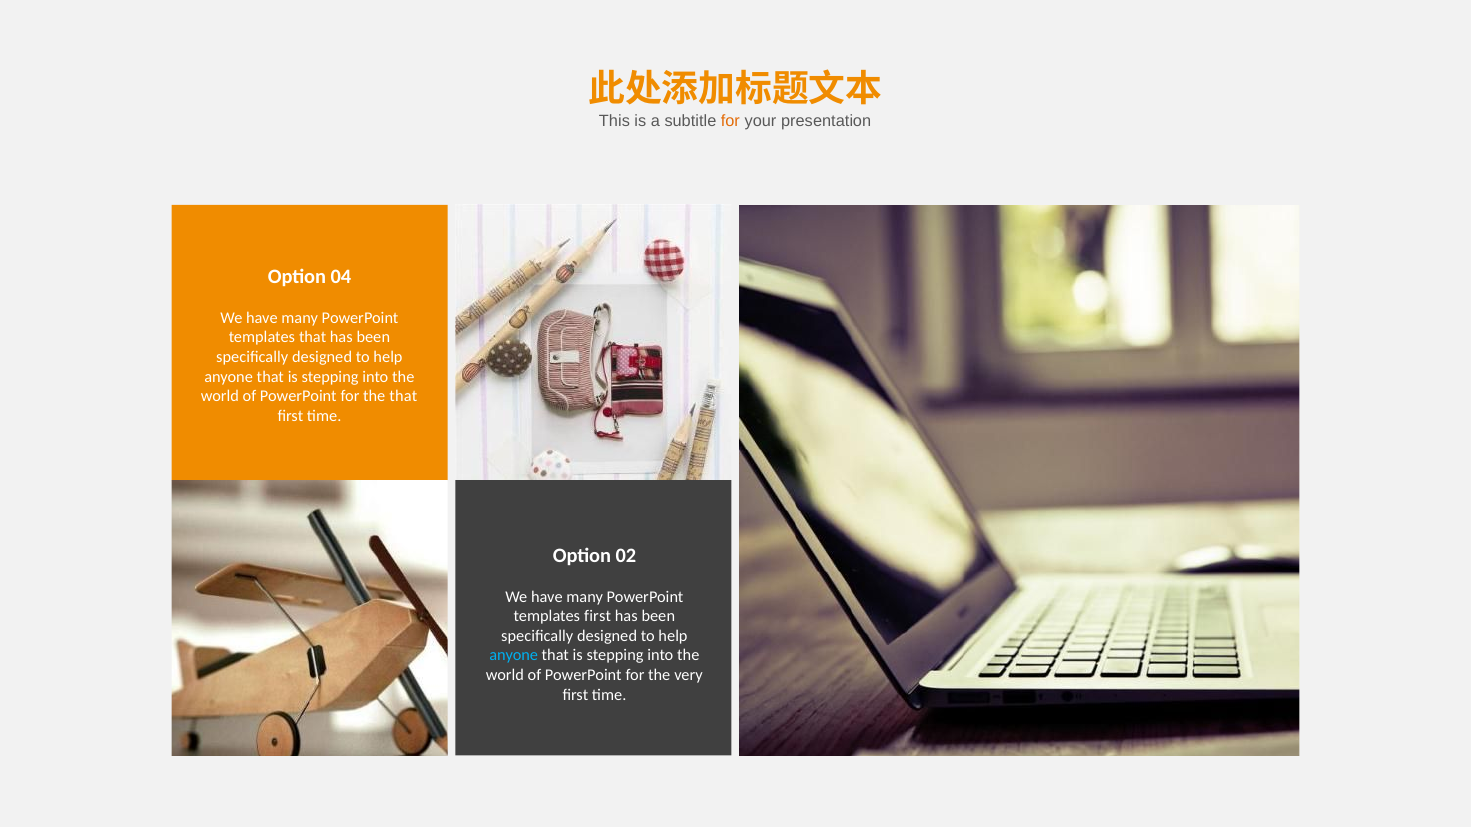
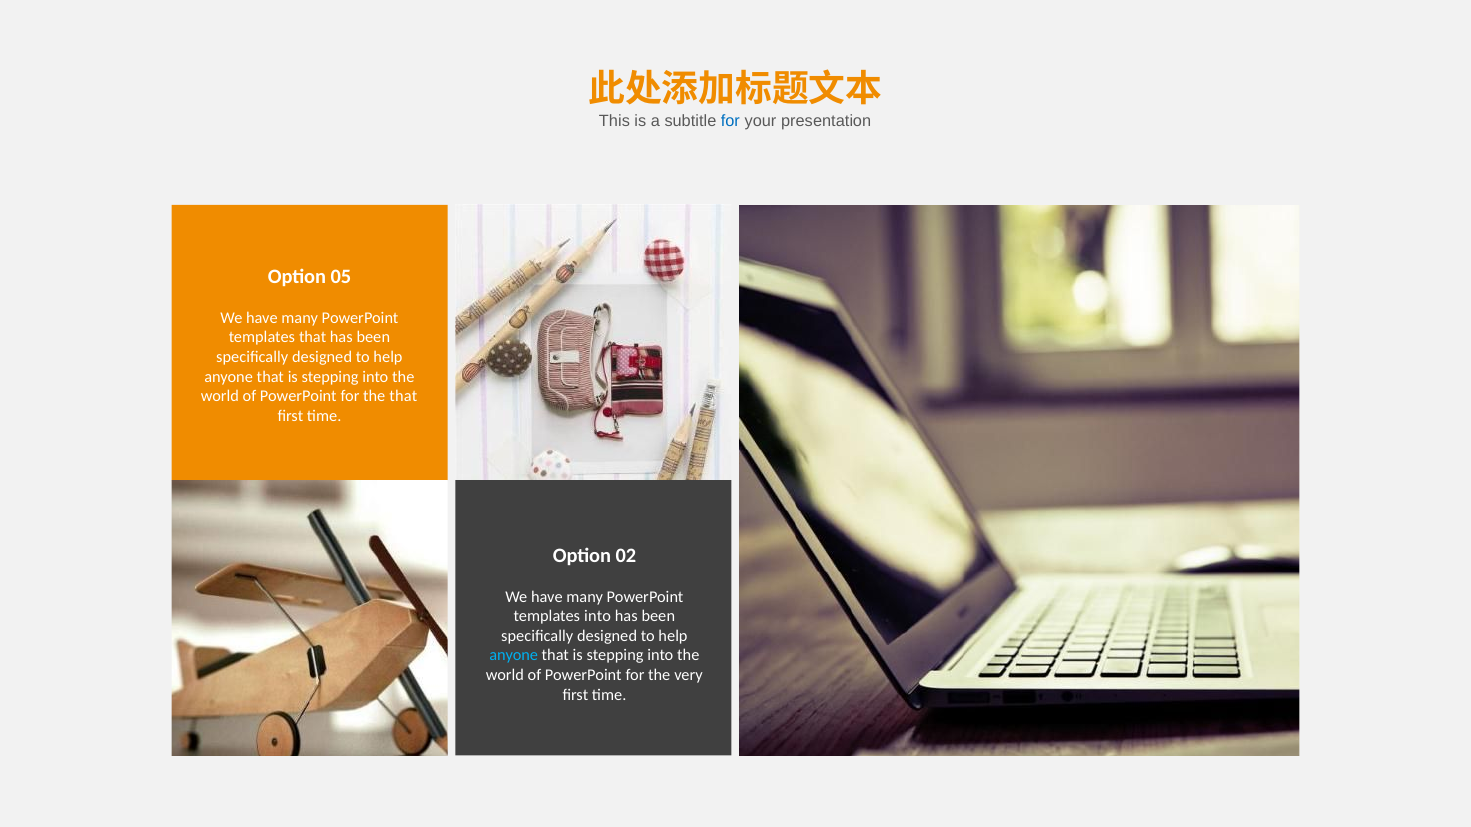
for at (730, 121) colour: orange -> blue
04: 04 -> 05
templates first: first -> into
